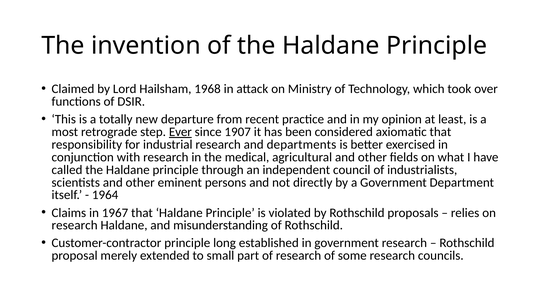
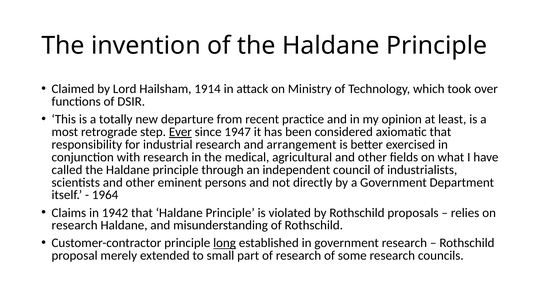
1968: 1968 -> 1914
1907: 1907 -> 1947
departments: departments -> arrangement
1967: 1967 -> 1942
long underline: none -> present
